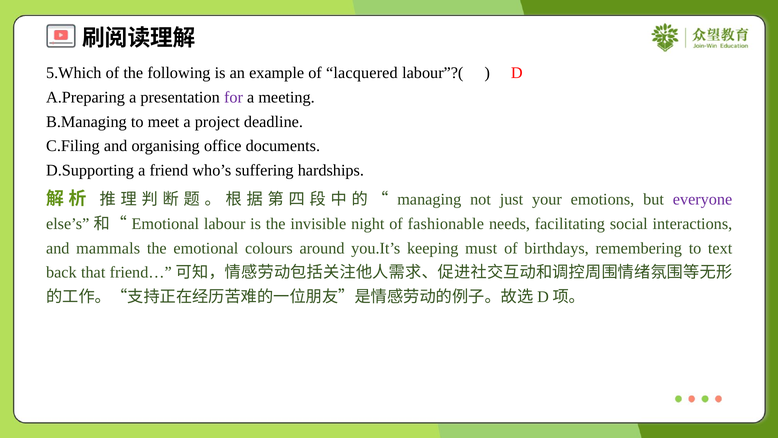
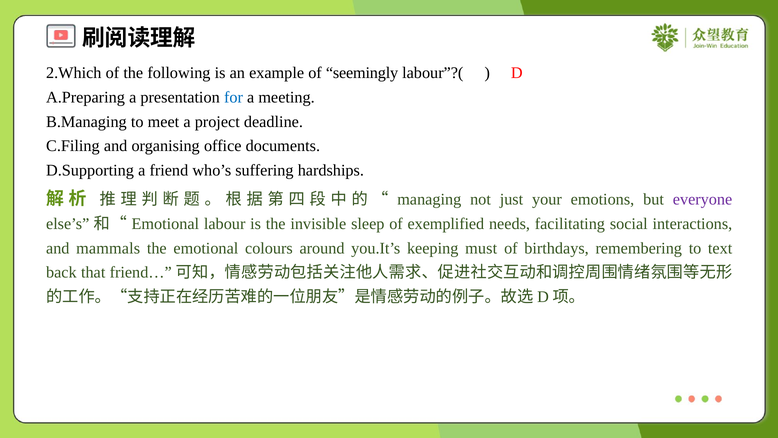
5.Which: 5.Which -> 2.Which
lacquered: lacquered -> seemingly
for colour: purple -> blue
night: night -> sleep
fashionable: fashionable -> exemplified
